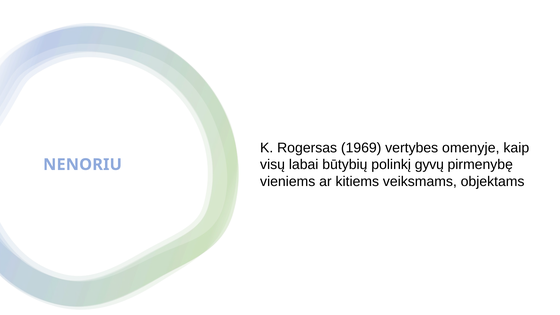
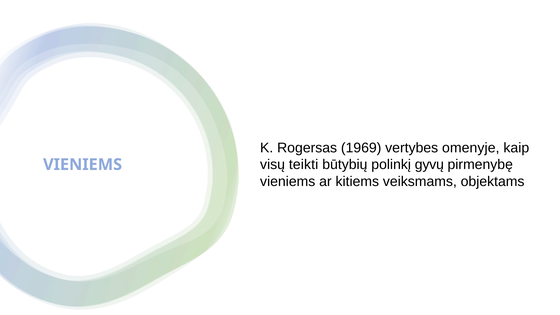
labai: labai -> teikti
NENORIU at (82, 165): NENORIU -> VIENIEMS
